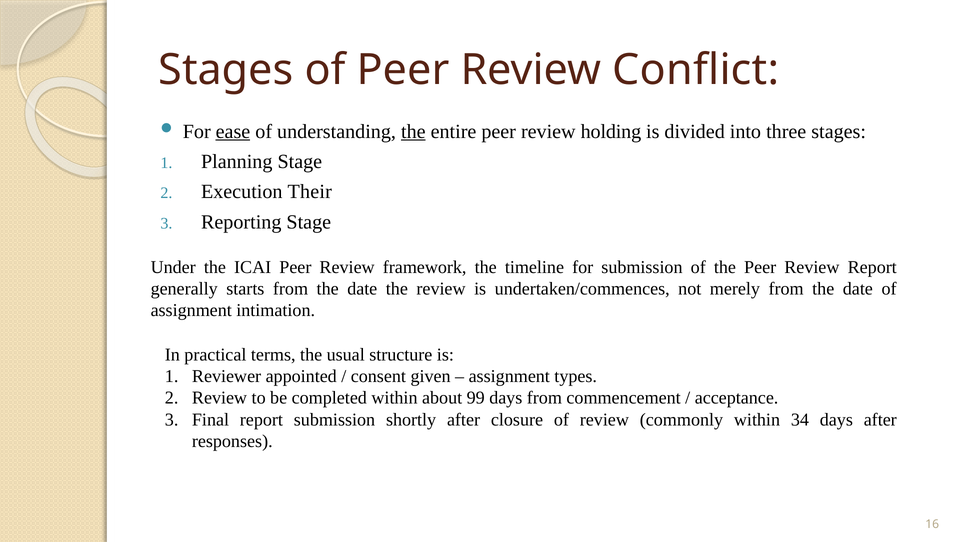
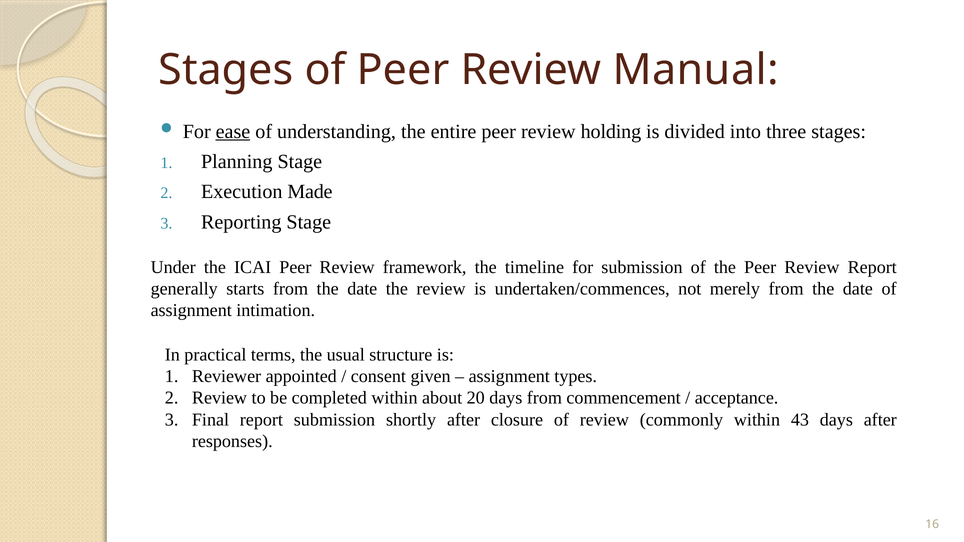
Conflict: Conflict -> Manual
the at (413, 132) underline: present -> none
Their: Their -> Made
99: 99 -> 20
34: 34 -> 43
